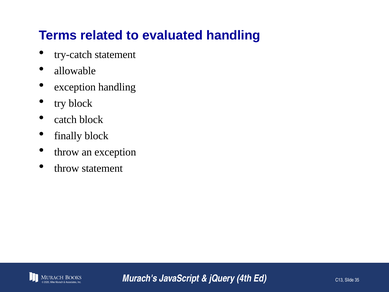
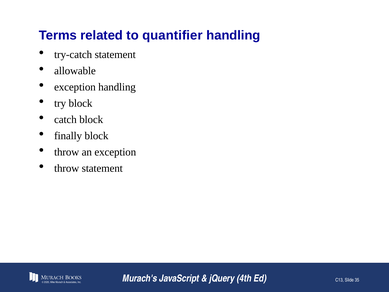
evaluated: evaluated -> quantifier
